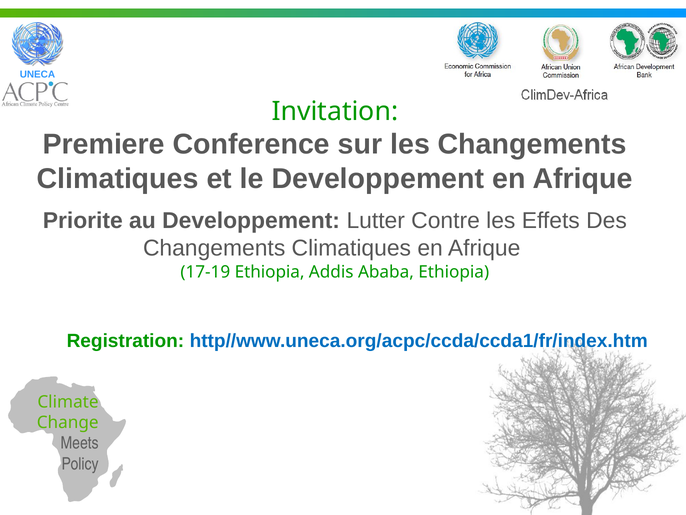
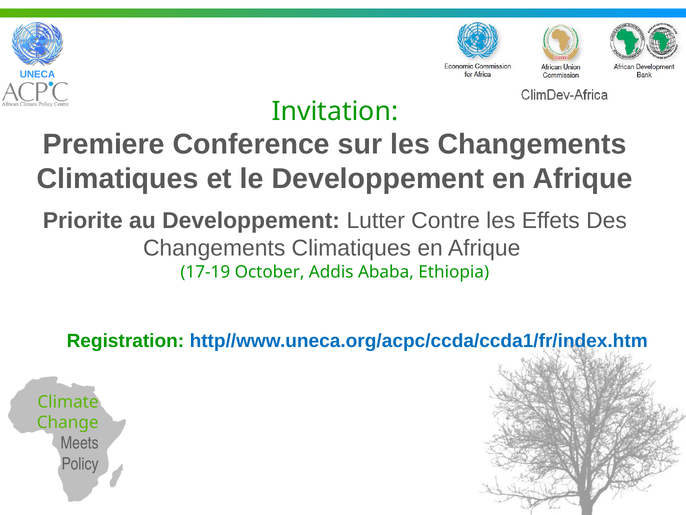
17-19 Ethiopia: Ethiopia -> October
